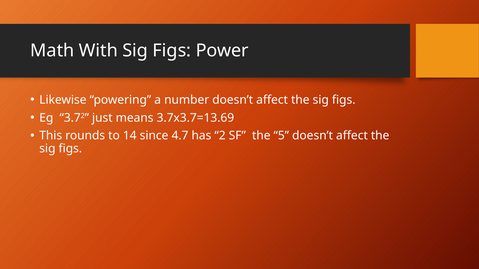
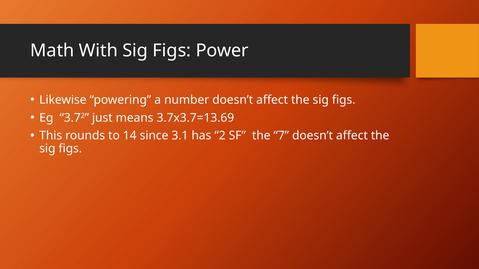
4.7: 4.7 -> 3.1
5: 5 -> 7
